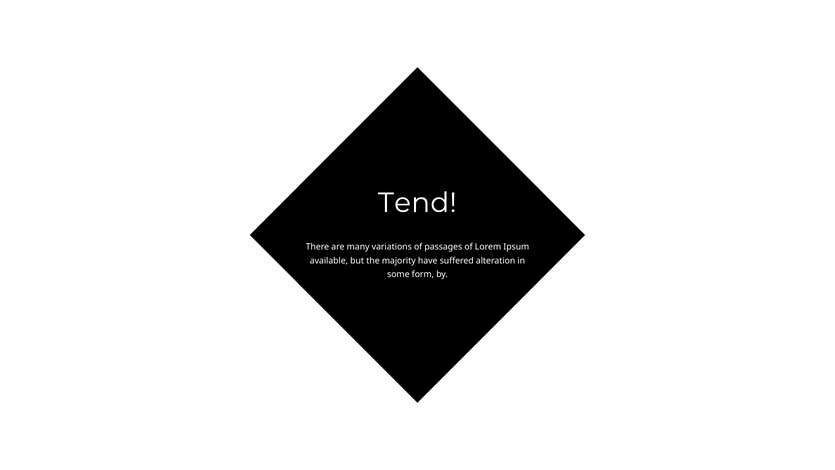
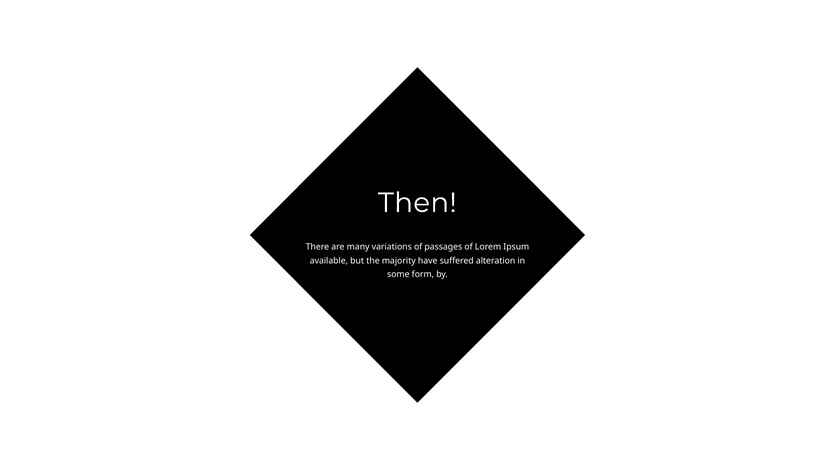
Tend: Tend -> Then
